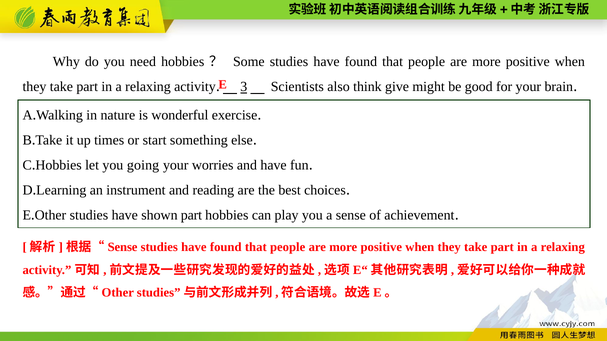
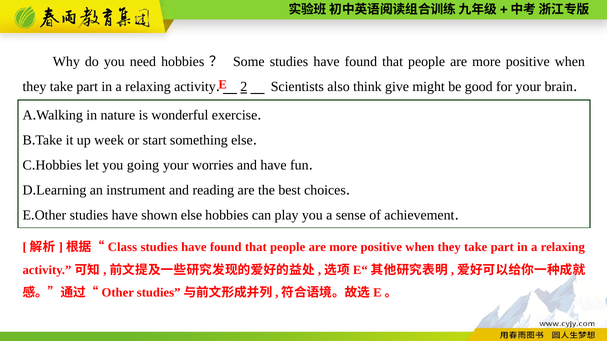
3: 3 -> 2
times: times -> week
shown part: part -> else
Sense at (123, 247): Sense -> Class
